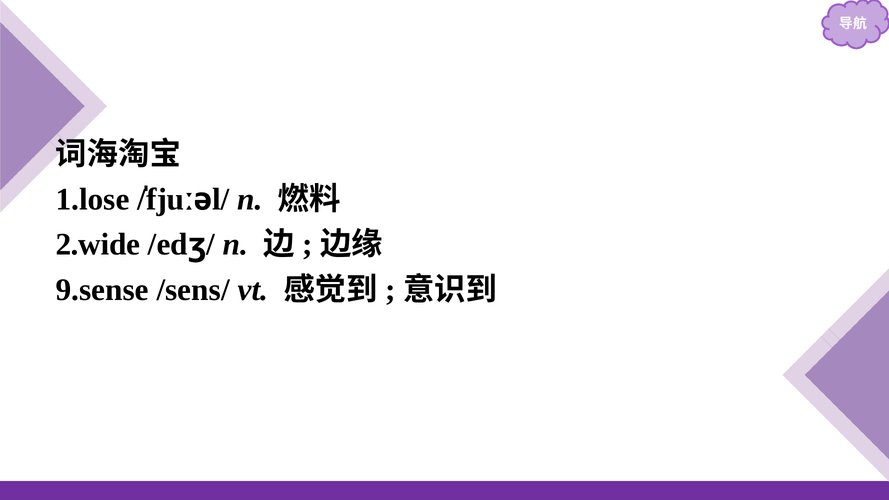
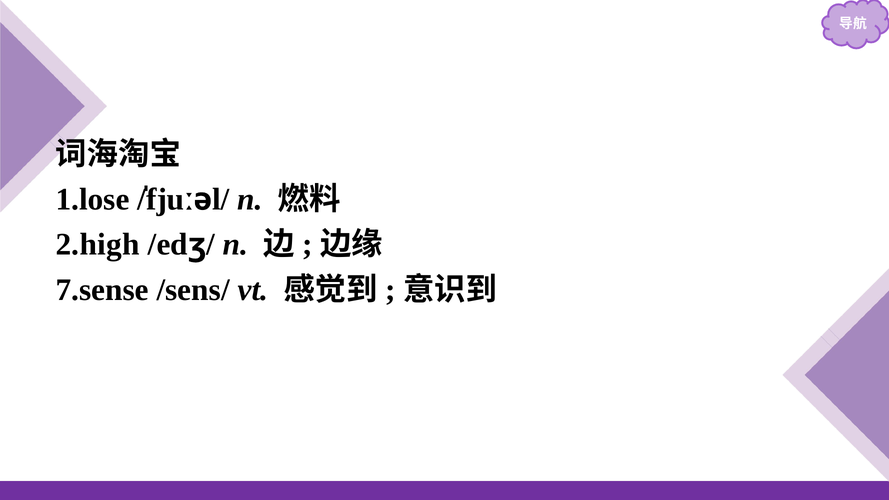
2.wide: 2.wide -> 2.high
9.sense: 9.sense -> 7.sense
